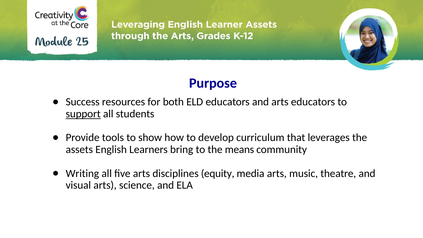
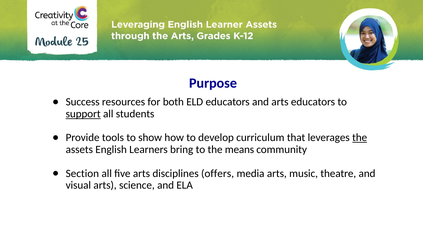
the at (360, 138) underline: none -> present
Writing: Writing -> Section
equity: equity -> offers
